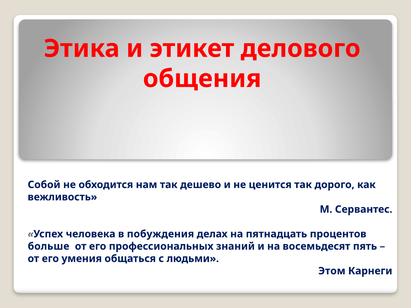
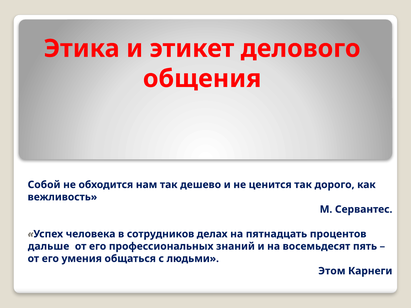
побуждения: побуждения -> сотрудников
больше: больше -> дальше
